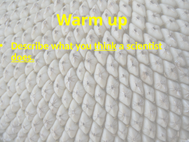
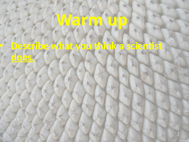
think underline: present -> none
